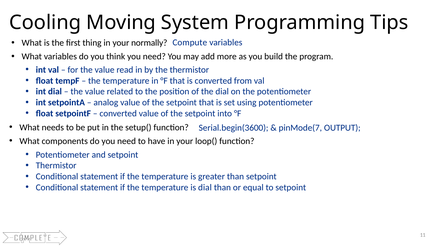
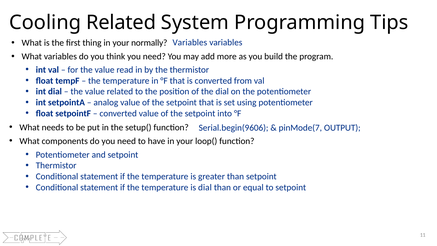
Cooling Moving: Moving -> Related
Compute at (190, 43): Compute -> Variables
Serial.begin(3600: Serial.begin(3600 -> Serial.begin(9606
